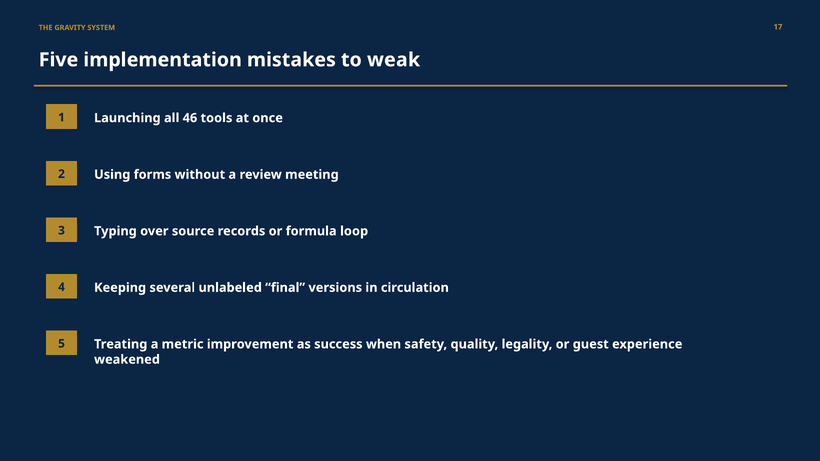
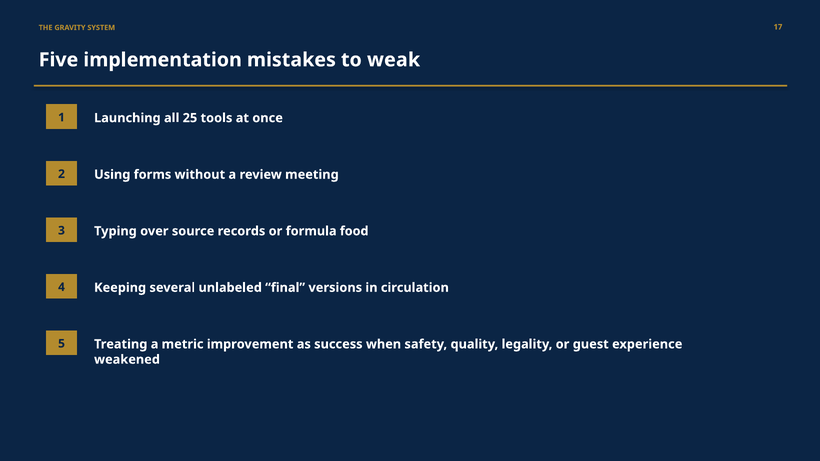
46: 46 -> 25
loop: loop -> food
